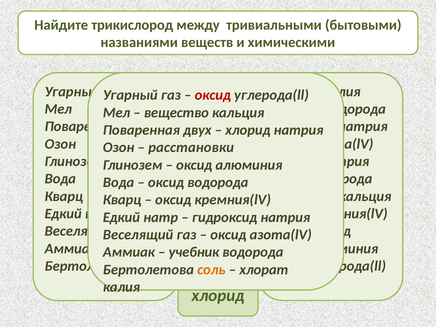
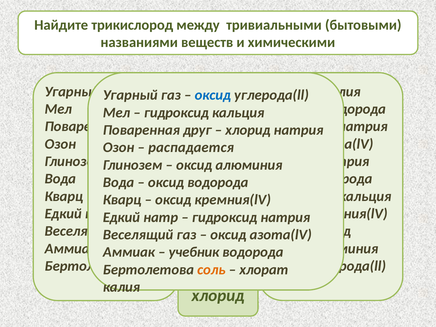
оксид at (213, 95) colour: red -> blue
вещество at (176, 113): вещество -> гидроксид
двух: двух -> друг
расстановки: расстановки -> распадается
